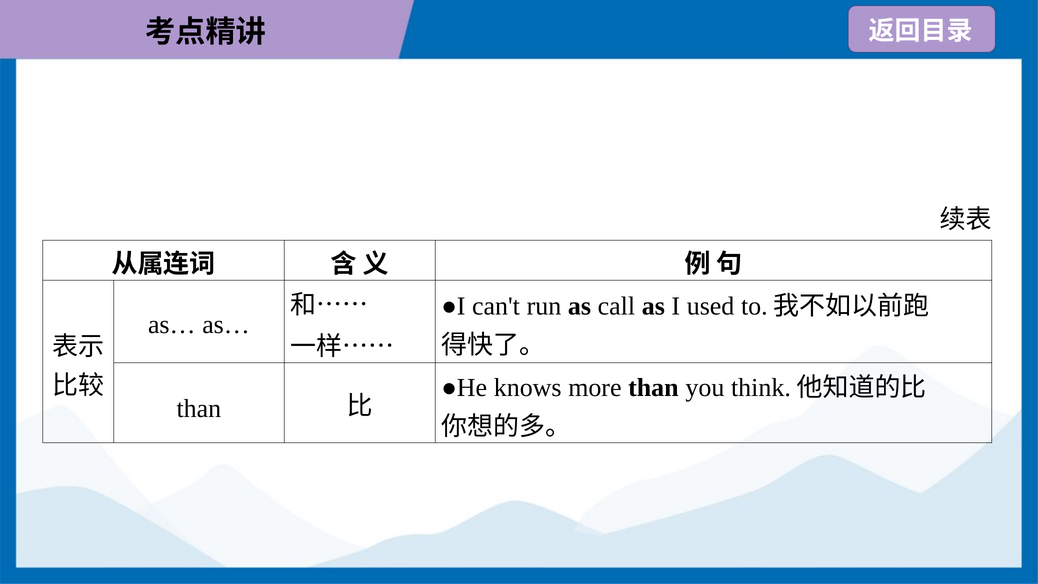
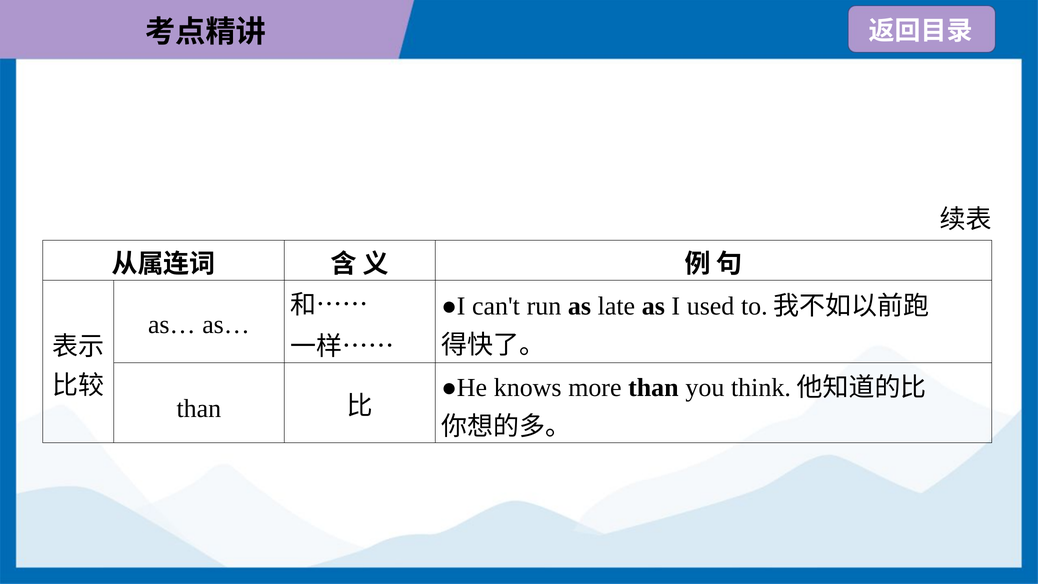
call: call -> late
